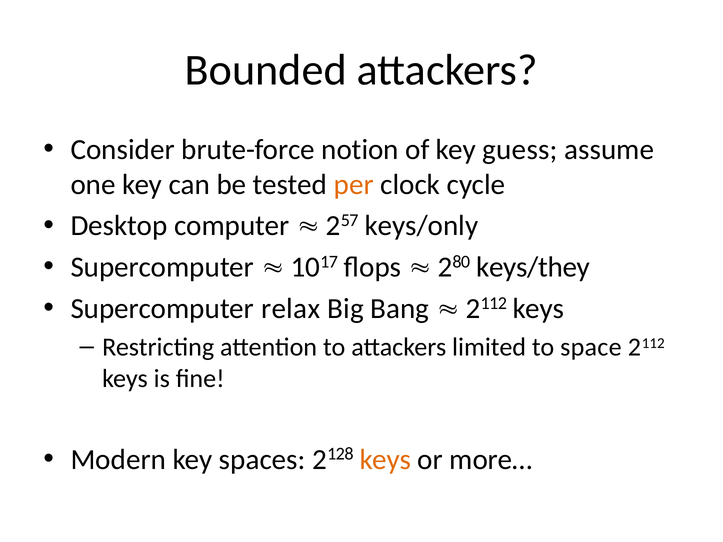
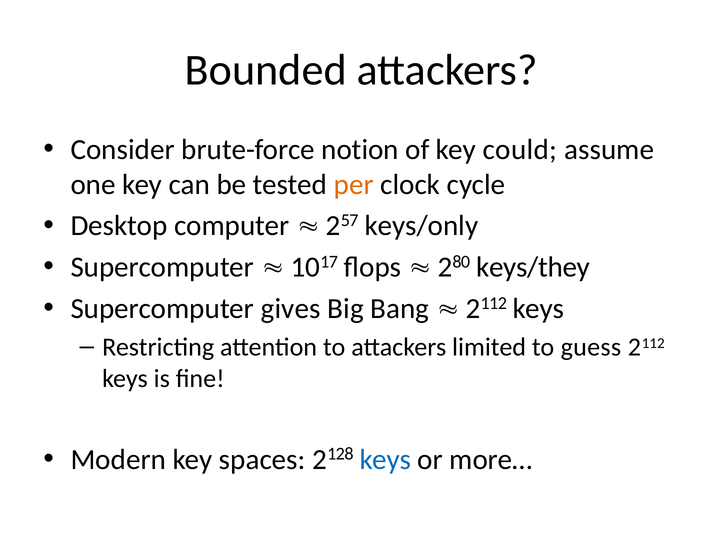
guess: guess -> could
relax: relax -> gives
space: space -> guess
keys at (385, 460) colour: orange -> blue
